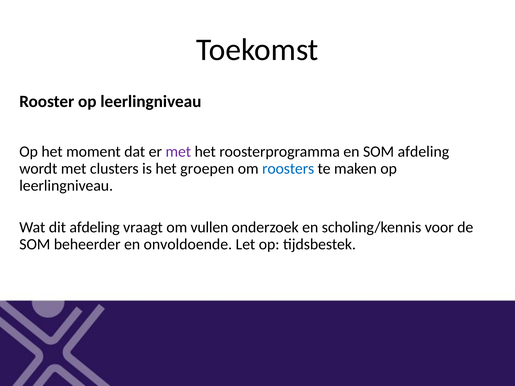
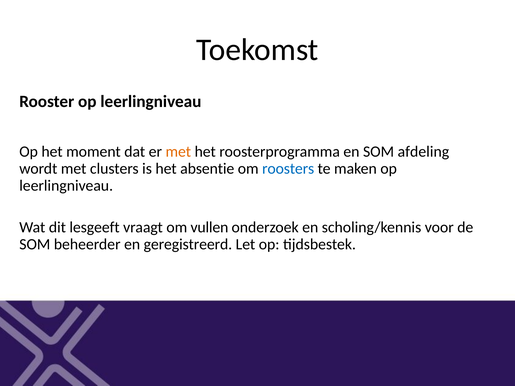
met at (178, 152) colour: purple -> orange
groepen: groepen -> absentie
dit afdeling: afdeling -> lesgeeft
onvoldoende: onvoldoende -> geregistreerd
